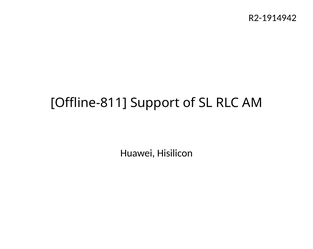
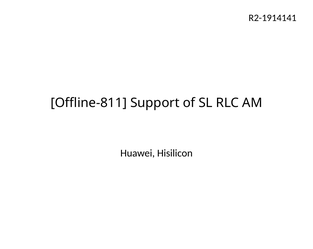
R2-1914942: R2-1914942 -> R2-1914141
